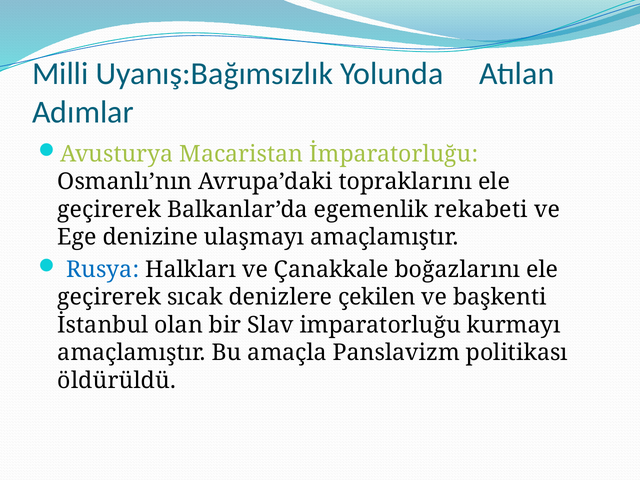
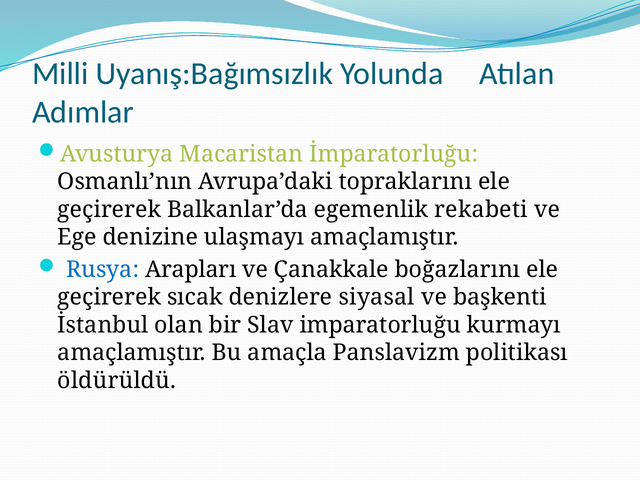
Halkları: Halkları -> Arapları
çekilen: çekilen -> siyasal
